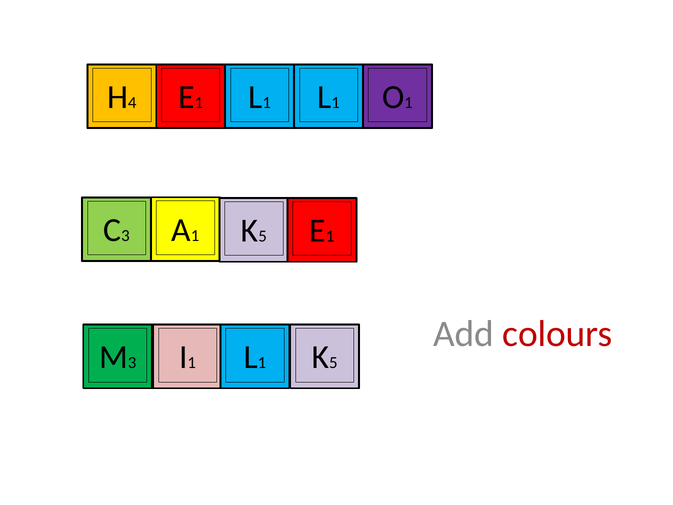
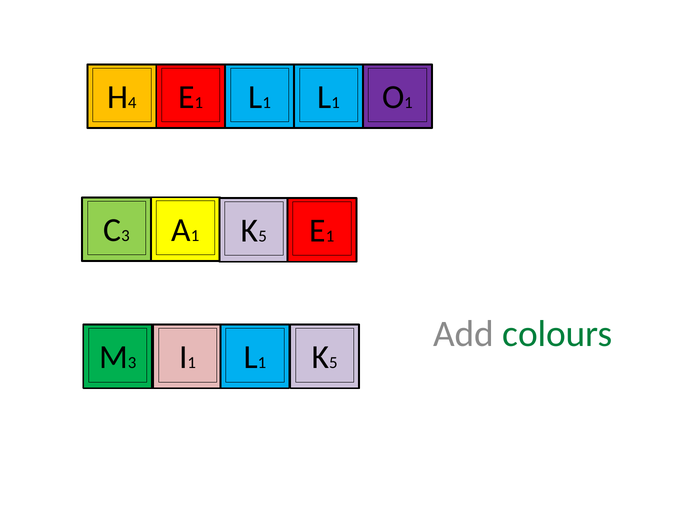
colours colour: red -> green
